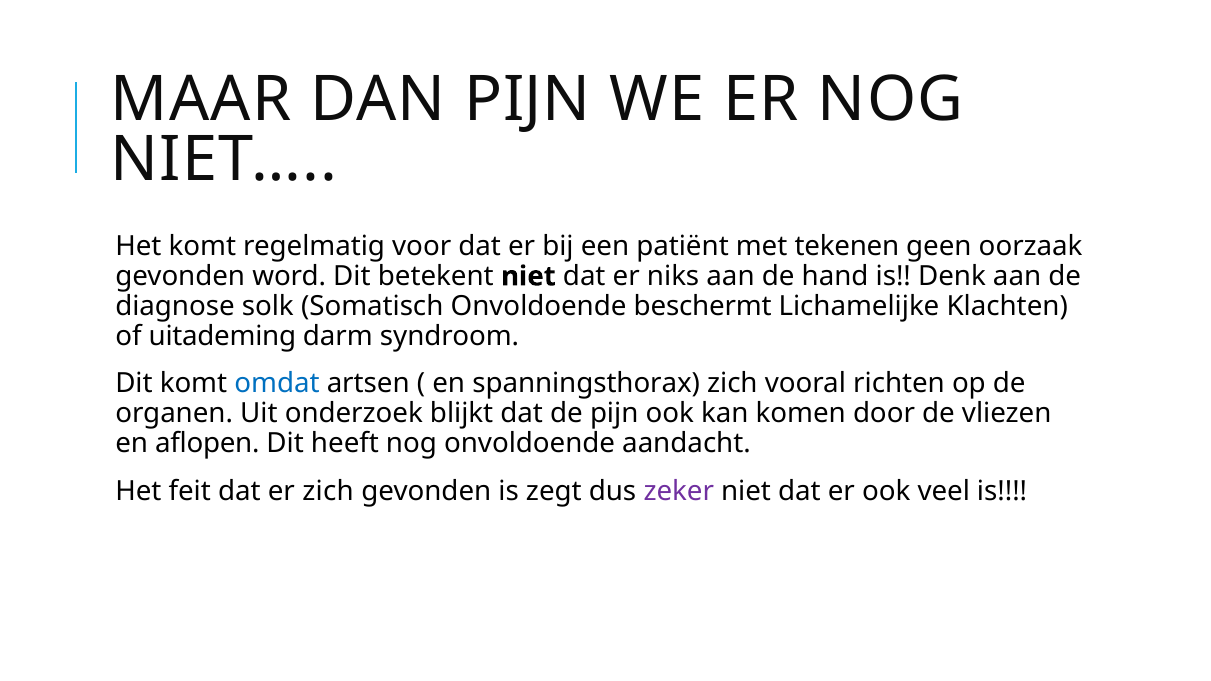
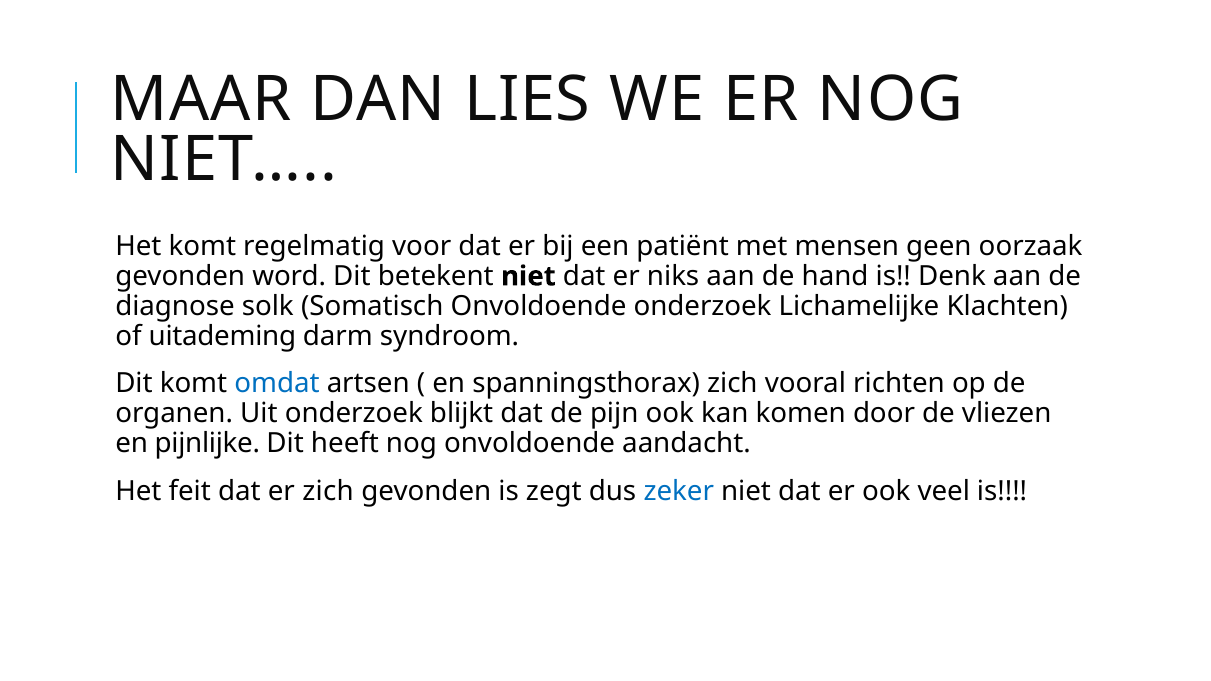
DAN PIJN: PIJN -> LIES
tekenen: tekenen -> mensen
Onvoldoende beschermt: beschermt -> onderzoek
aflopen: aflopen -> pijnlijke
zeker colour: purple -> blue
